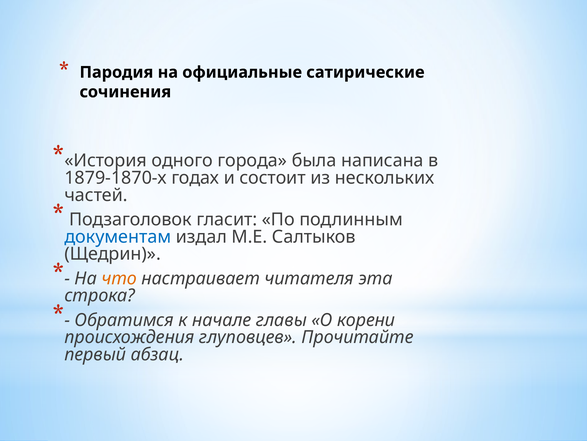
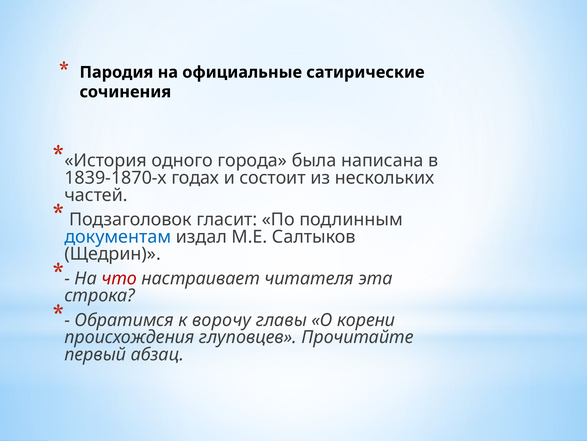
1879-1870-х: 1879-1870-х -> 1839-1870-х
что colour: orange -> red
начале: начале -> ворочу
